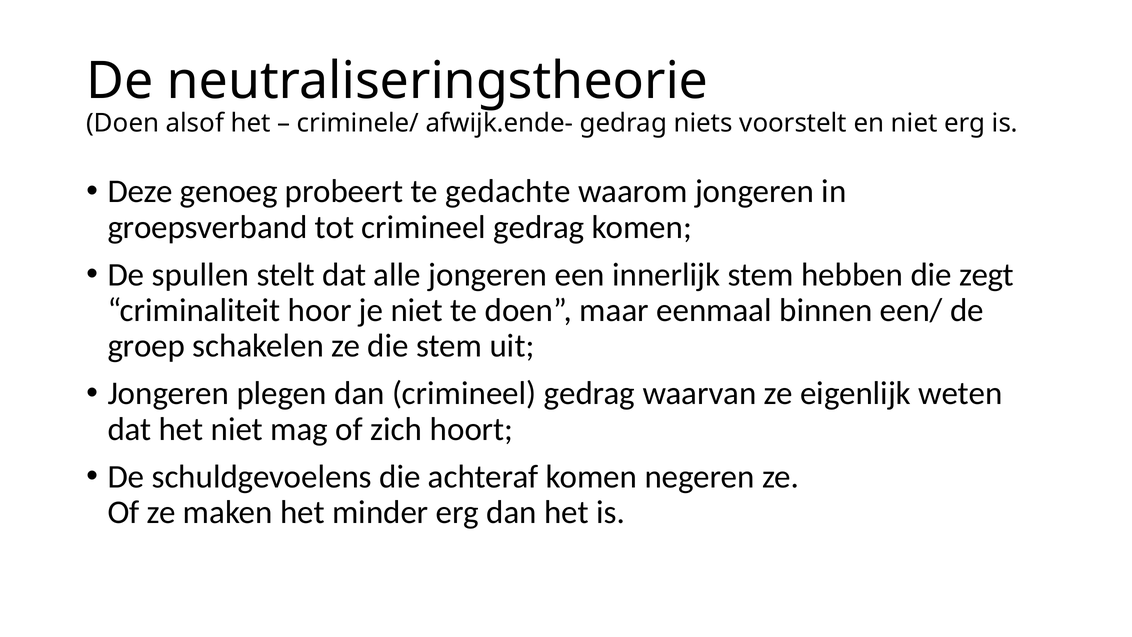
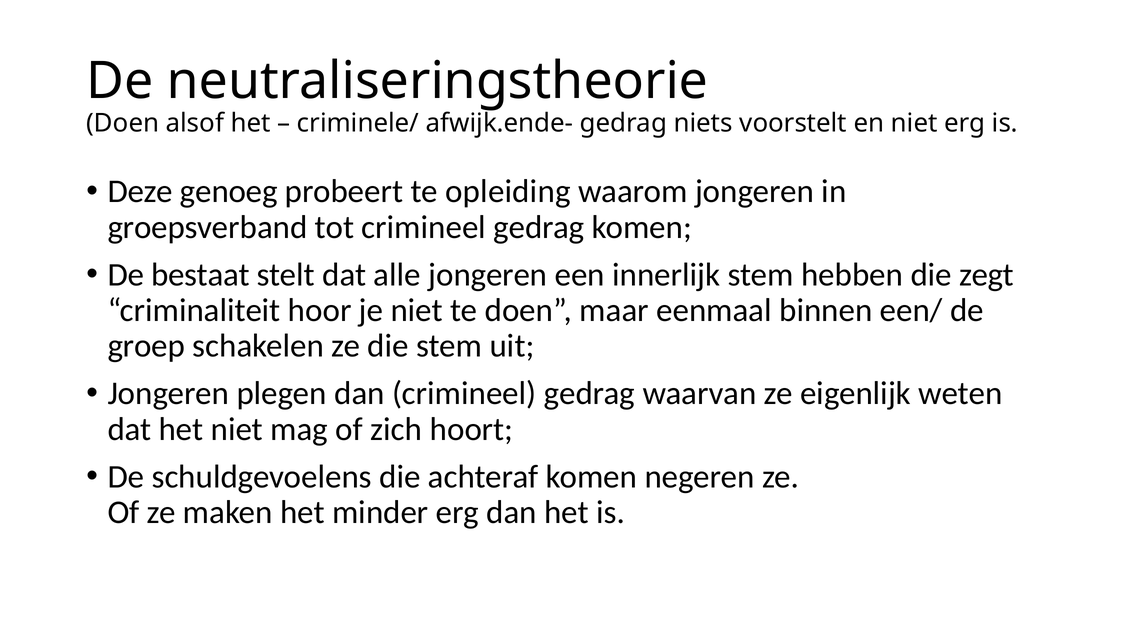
gedachte: gedachte -> opleiding
spullen: spullen -> bestaat
